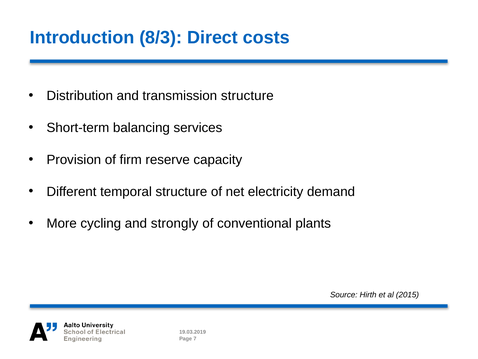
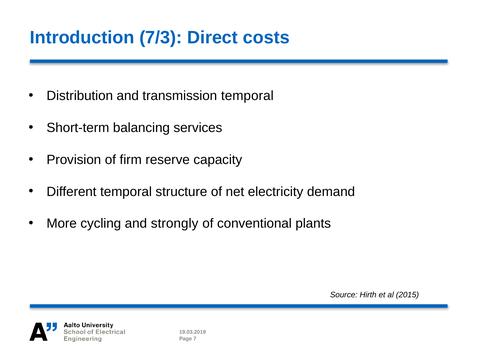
8/3: 8/3 -> 7/3
transmission structure: structure -> temporal
